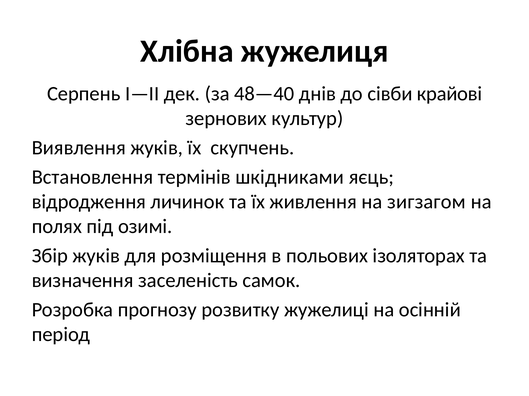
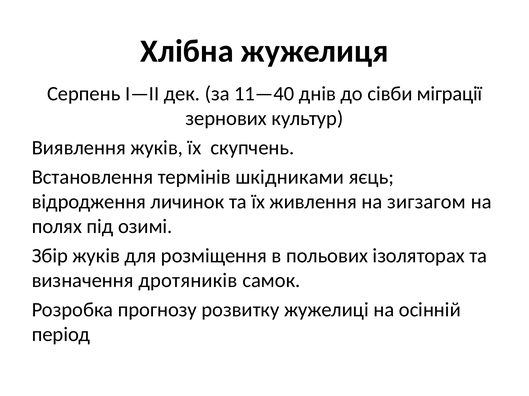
48—40: 48—40 -> 11—40
крайові: крайові -> міграції
заселеність: заселеність -> дротяників
